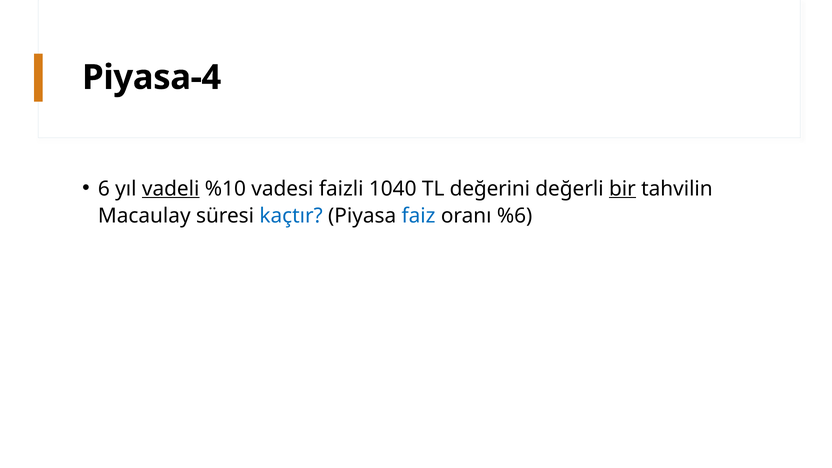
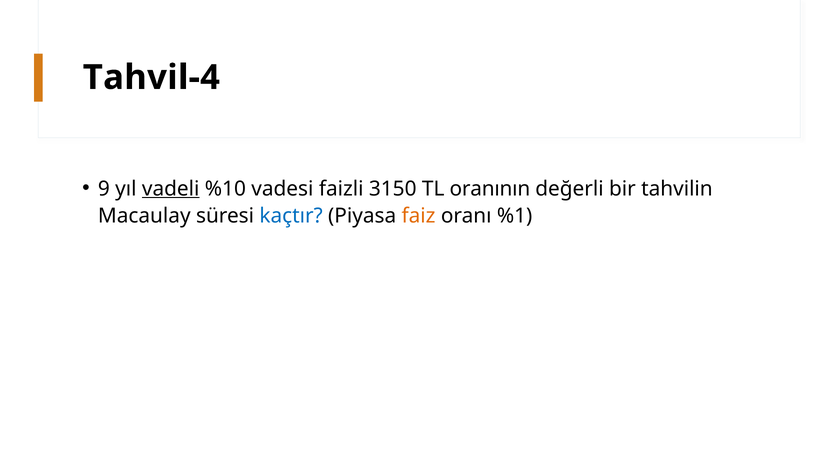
Piyasa-4: Piyasa-4 -> Tahvil-4
6: 6 -> 9
1040: 1040 -> 3150
değerini: değerini -> oranının
bir underline: present -> none
faiz colour: blue -> orange
%6: %6 -> %1
